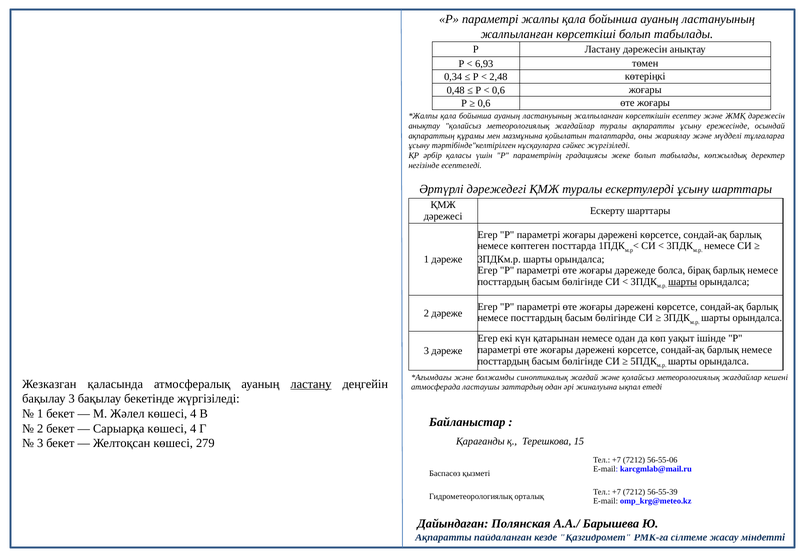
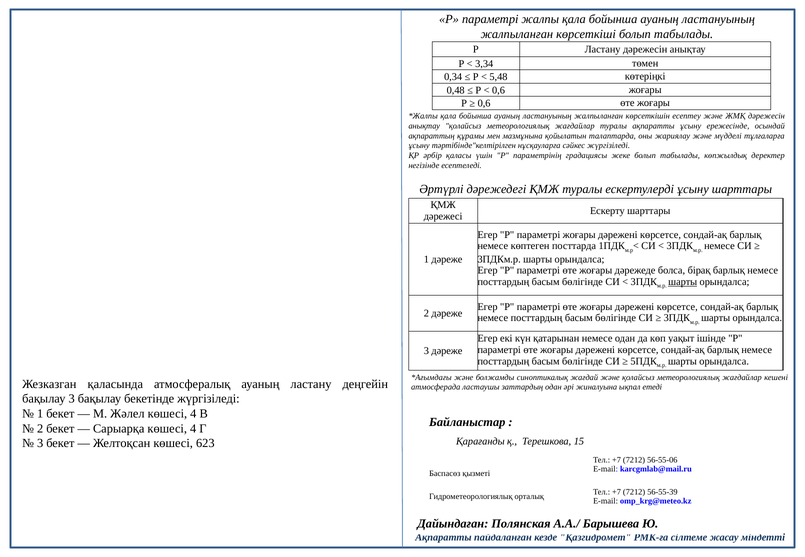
6,93: 6,93 -> 3,34
2,48: 2,48 -> 5,48
ластану at (311, 384) underline: present -> none
279: 279 -> 623
